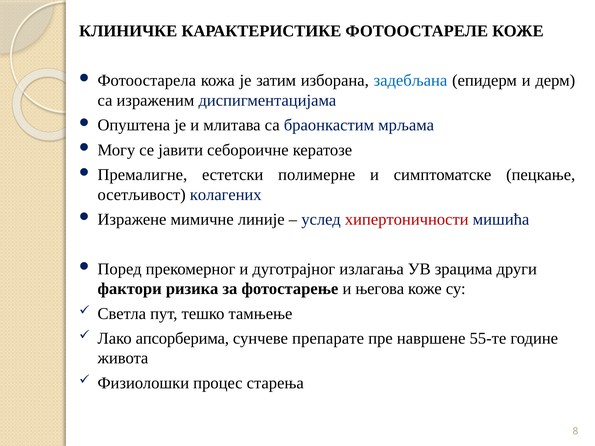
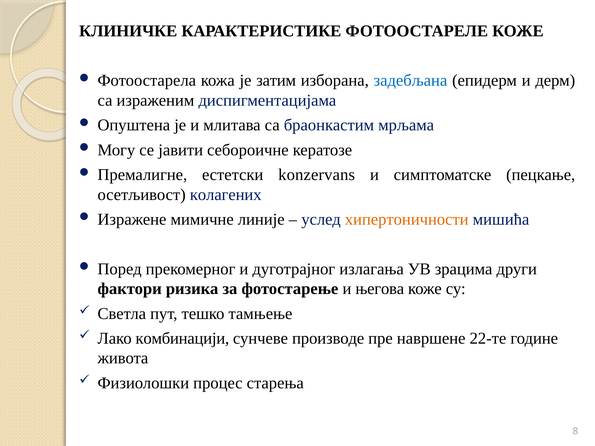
полимерне: полимерне -> konzervans
хипертоничности colour: red -> orange
апсорберима: апсорберима -> комбинацији
препарате: препарате -> производе
55-те: 55-те -> 22-те
